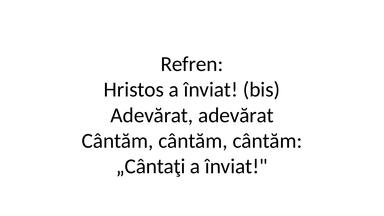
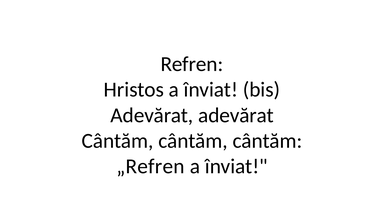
„Cântaţi: „Cântaţi -> „Refren
